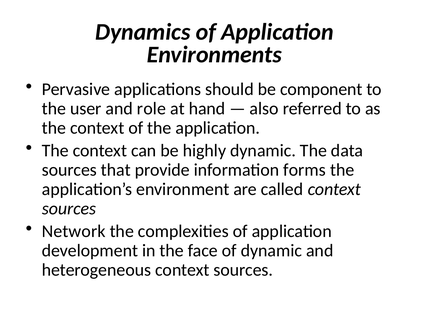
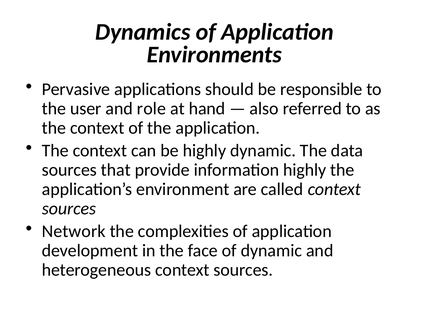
component: component -> responsible
information forms: forms -> highly
